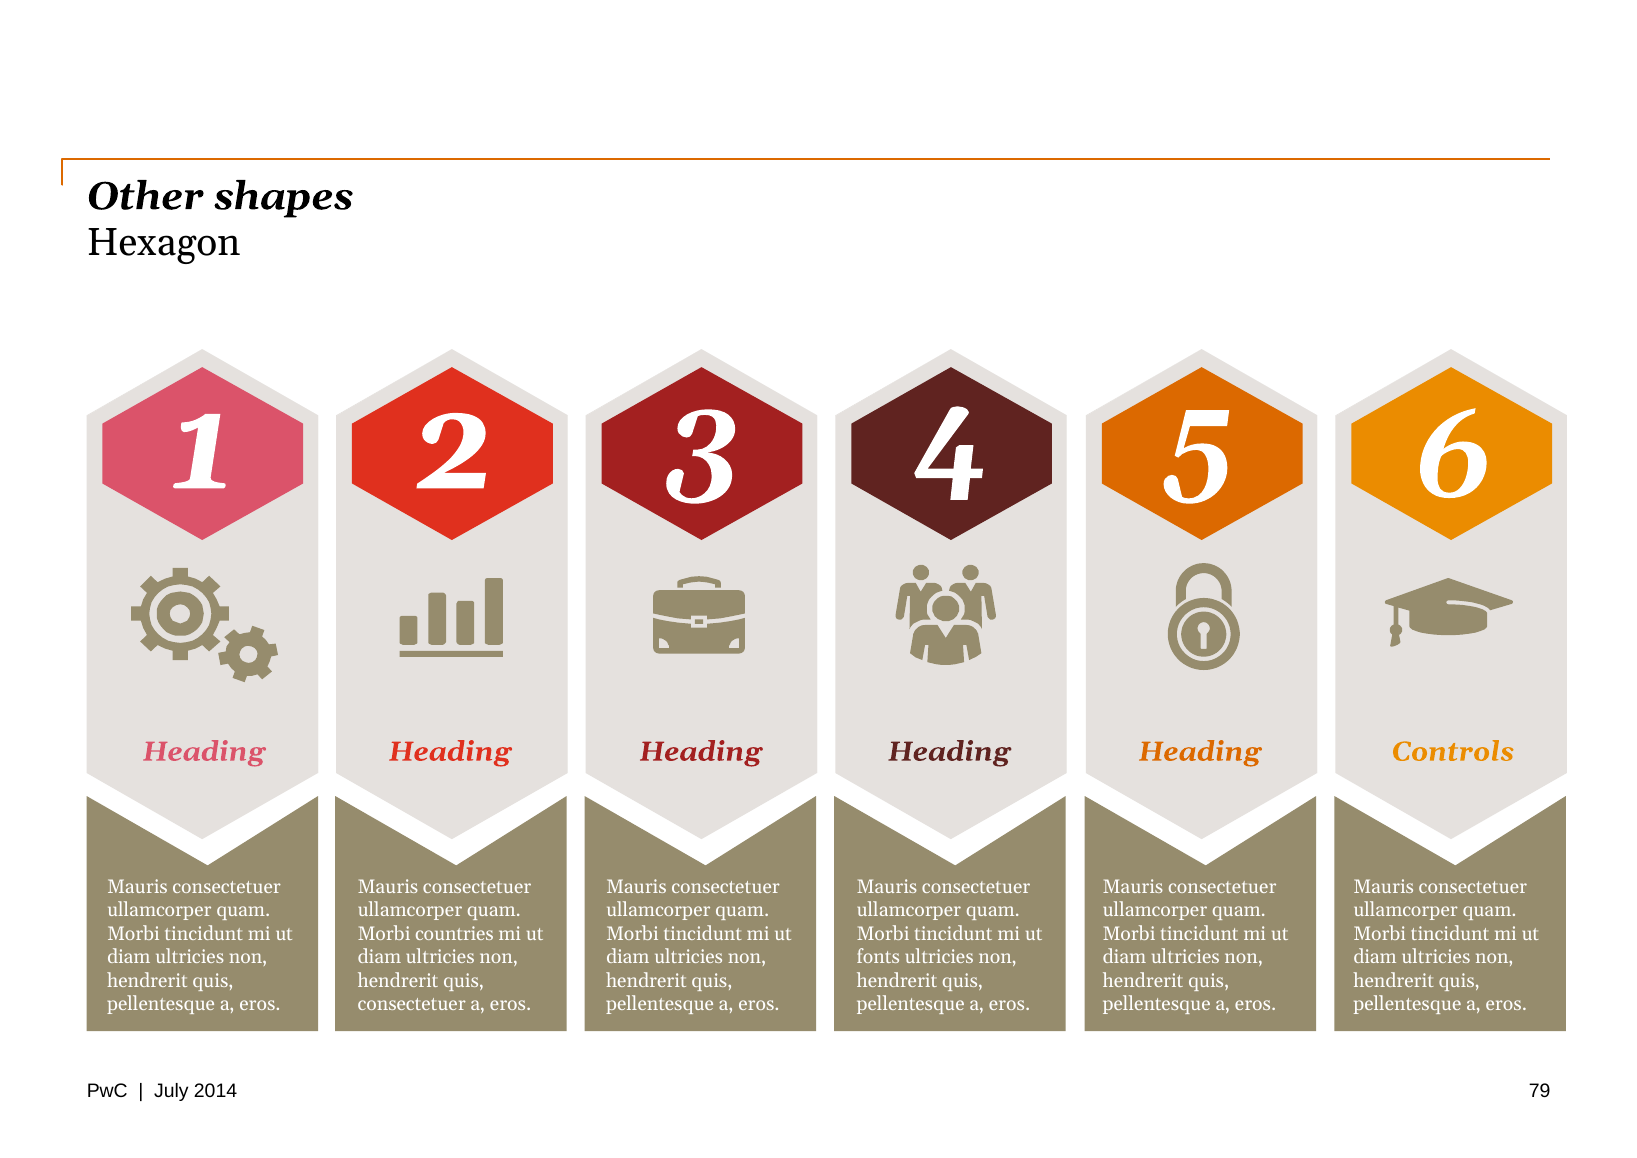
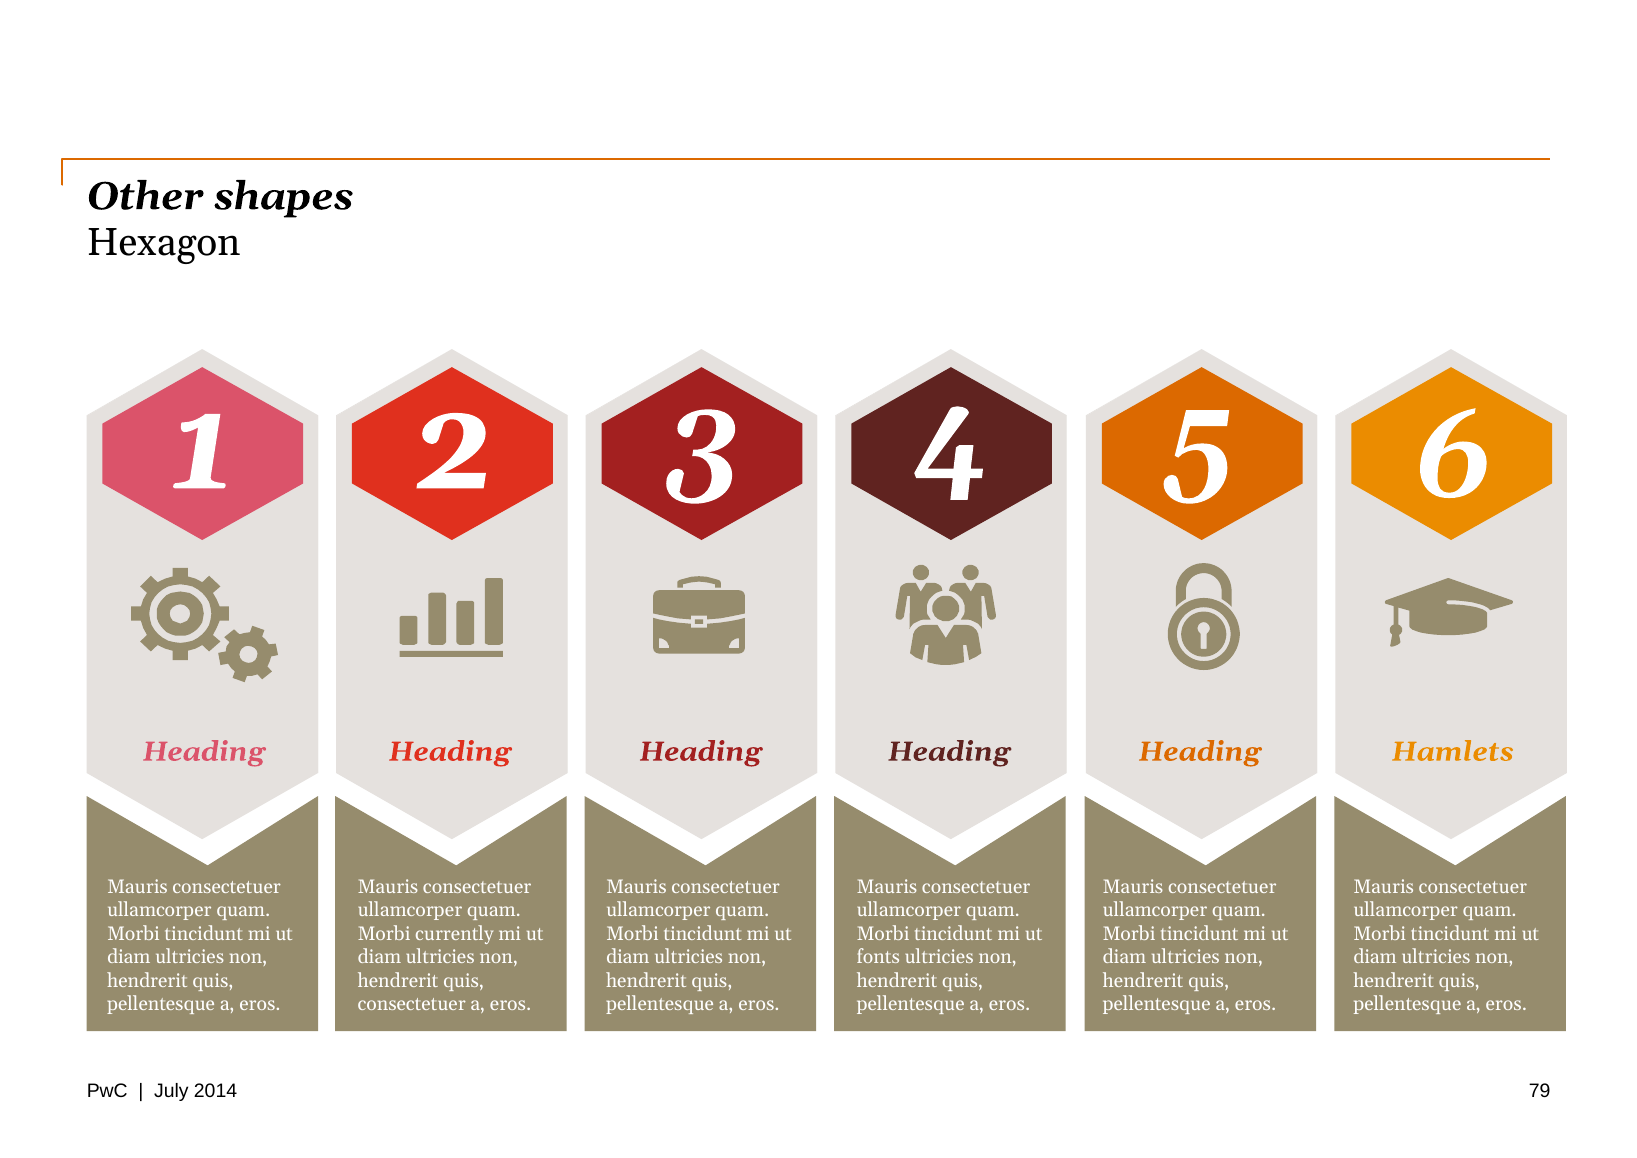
Controls: Controls -> Hamlets
countries: countries -> currently
